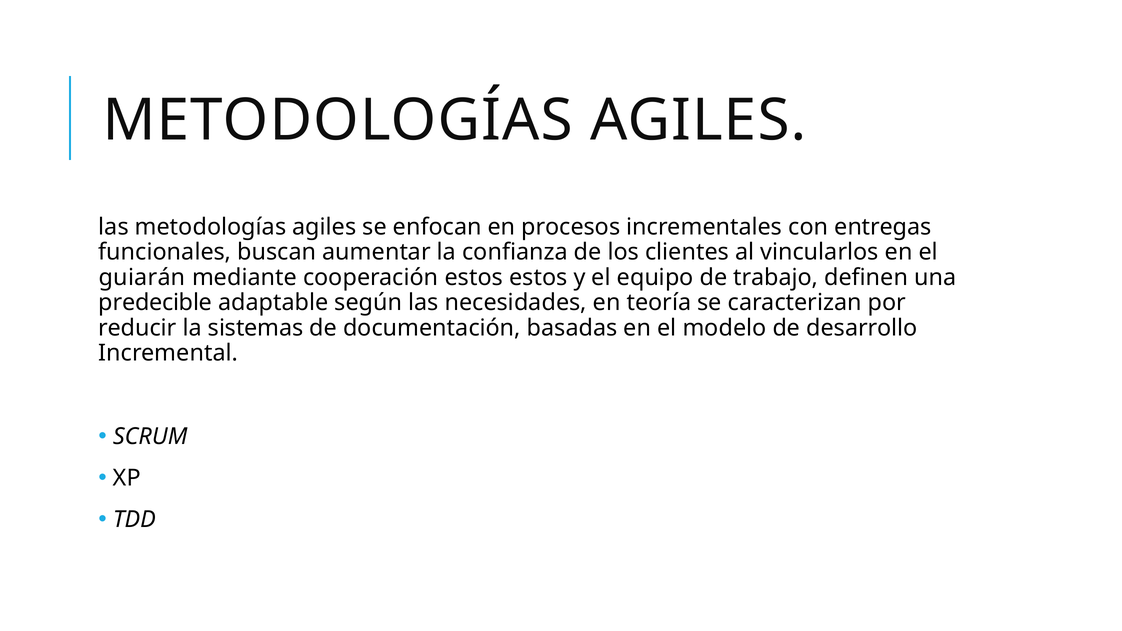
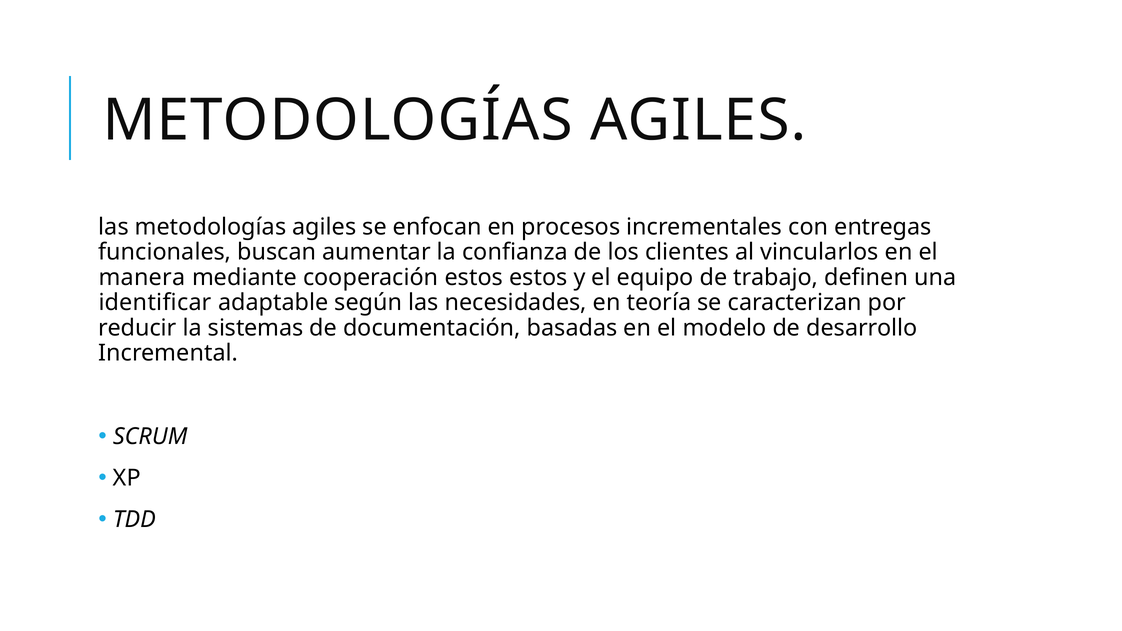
guiarán: guiarán -> manera
predecible: predecible -> identificar
